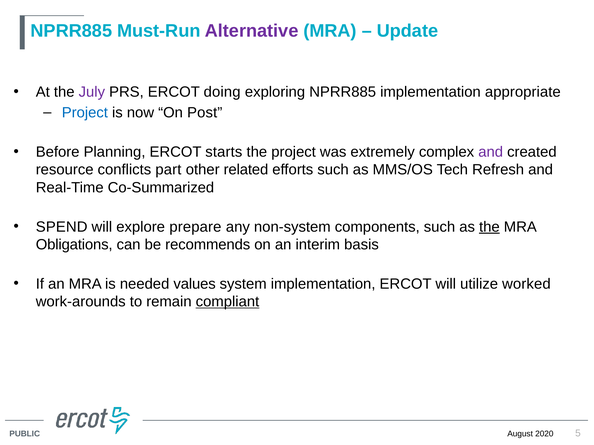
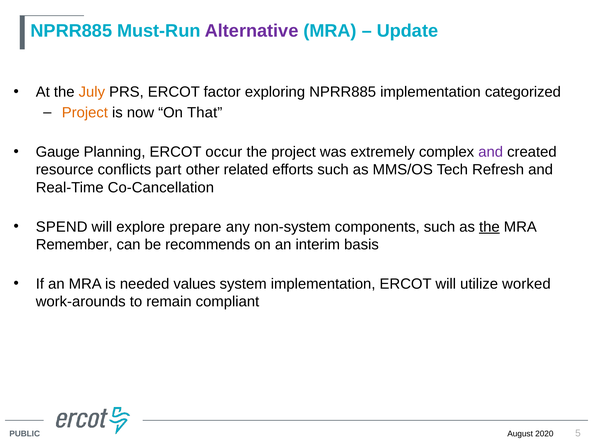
July colour: purple -> orange
doing: doing -> factor
appropriate: appropriate -> categorized
Project at (85, 113) colour: blue -> orange
Post: Post -> That
Before: Before -> Gauge
starts: starts -> occur
Co-Summarized: Co-Summarized -> Co-Cancellation
Obligations: Obligations -> Remember
compliant underline: present -> none
